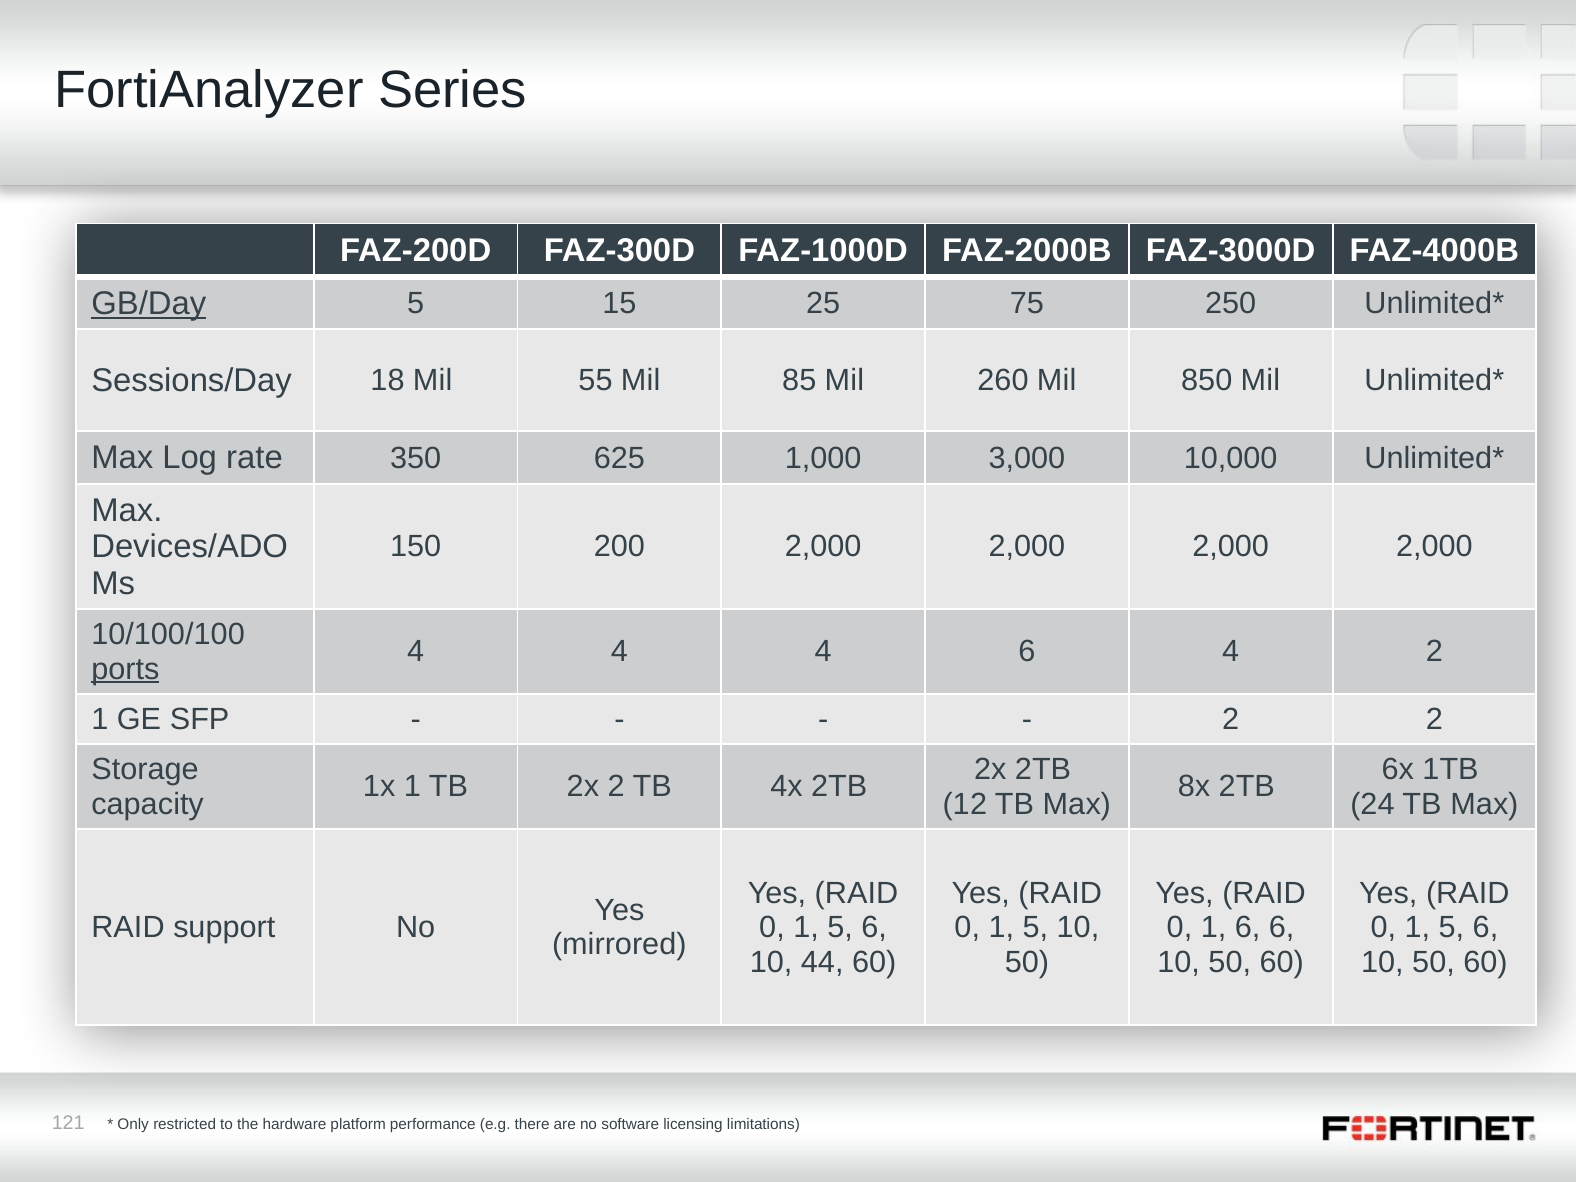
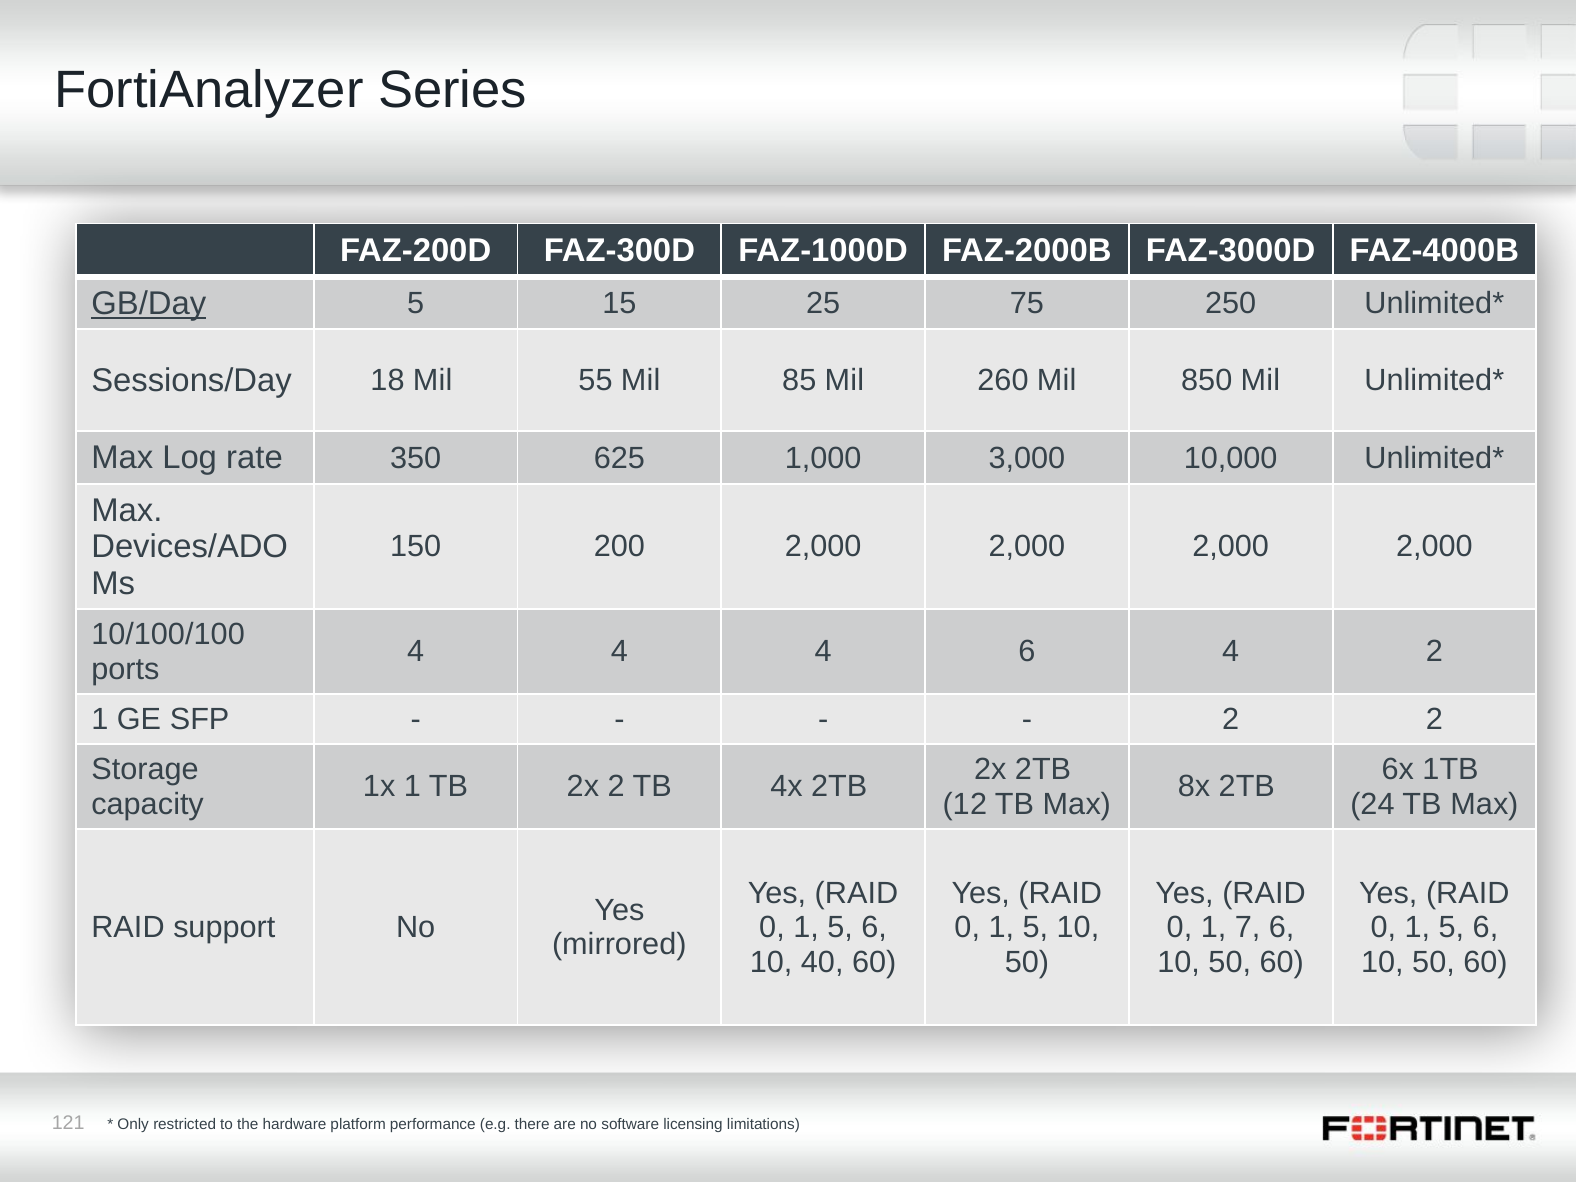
ports underline: present -> none
1 6: 6 -> 7
44: 44 -> 40
